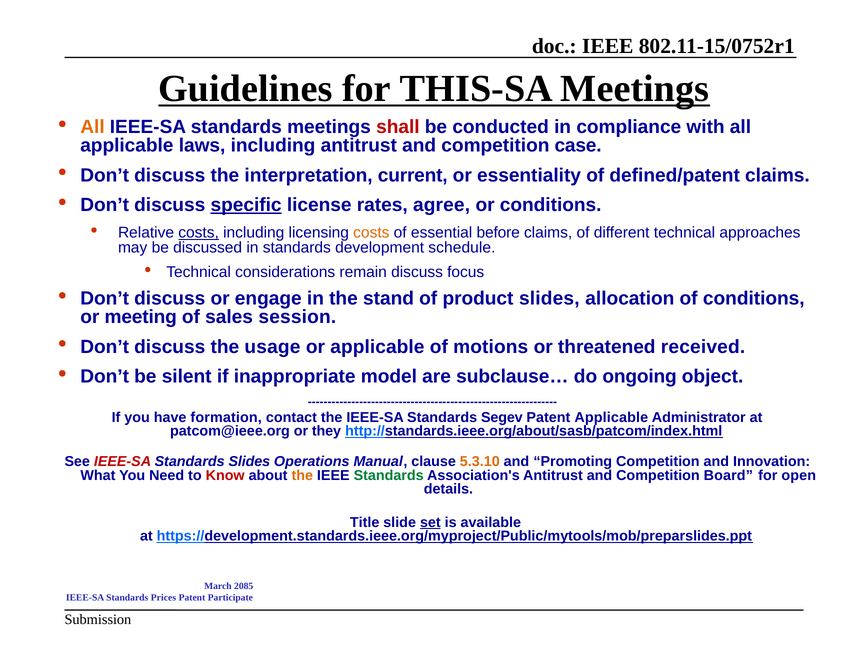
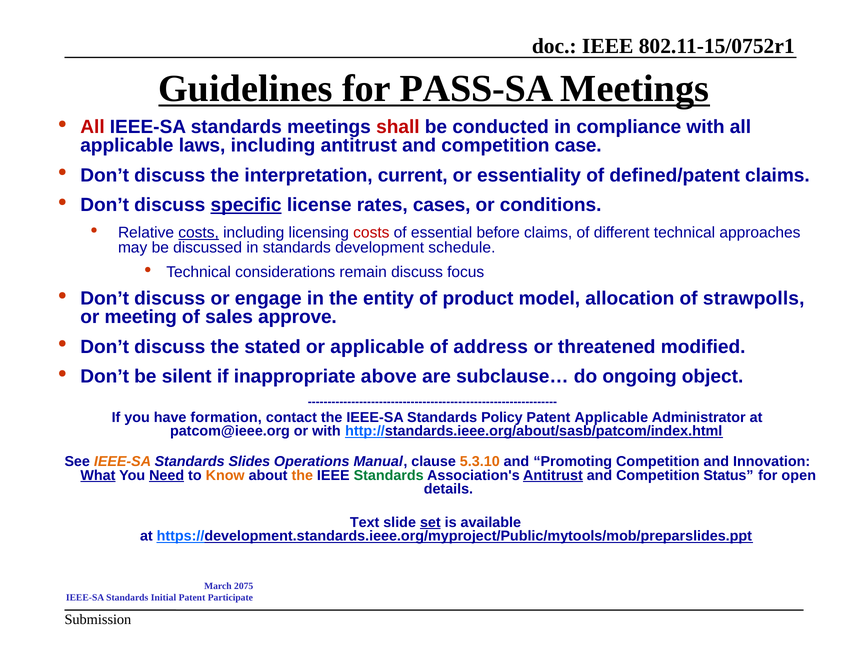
THIS-SA: THIS-SA -> PASS-SA
All at (93, 127) colour: orange -> red
agree: agree -> cases
costs at (371, 233) colour: orange -> red
stand: stand -> entity
product slides: slides -> model
of conditions: conditions -> strawpolls
session: session -> approve
usage: usage -> stated
motions: motions -> address
received: received -> modified
model: model -> above
Segev: Segev -> Policy
or they: they -> with
IEEE-SA at (123, 461) colour: red -> orange
What underline: none -> present
Need underline: none -> present
Know colour: red -> orange
Antitrust at (553, 475) underline: none -> present
Board: Board -> Status
Title: Title -> Text
2085: 2085 -> 2075
Prices: Prices -> Initial
